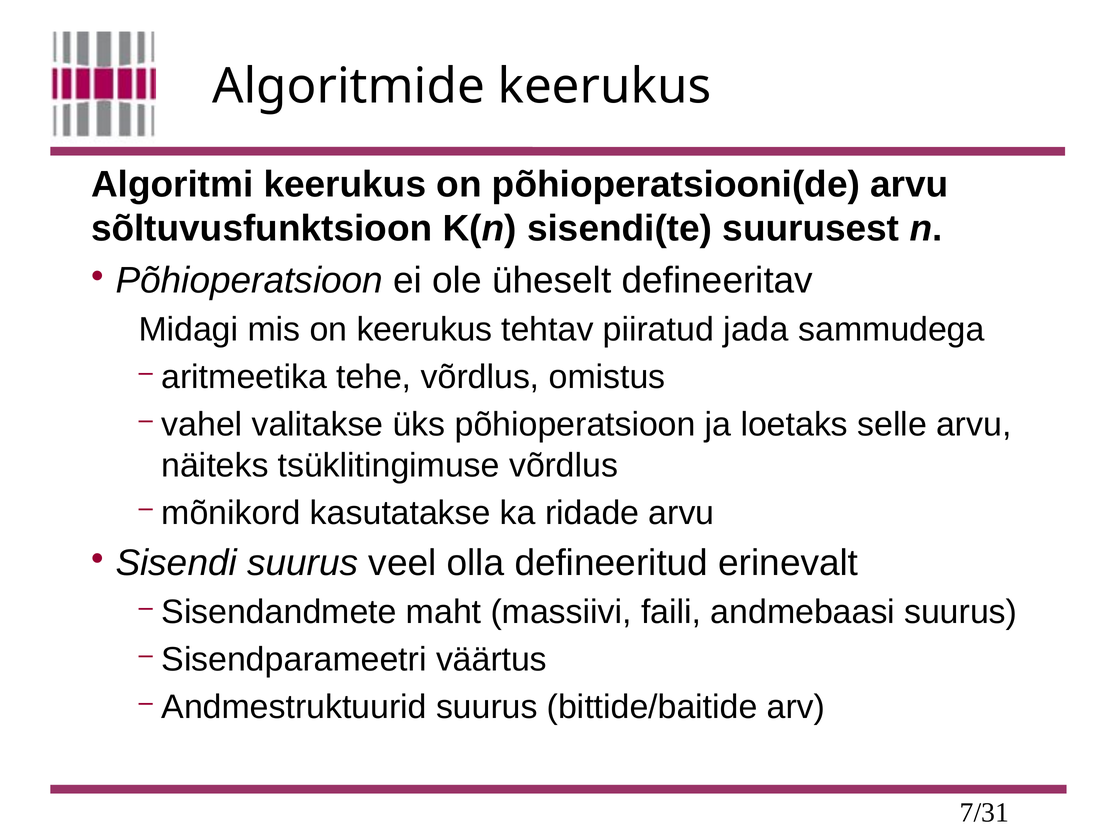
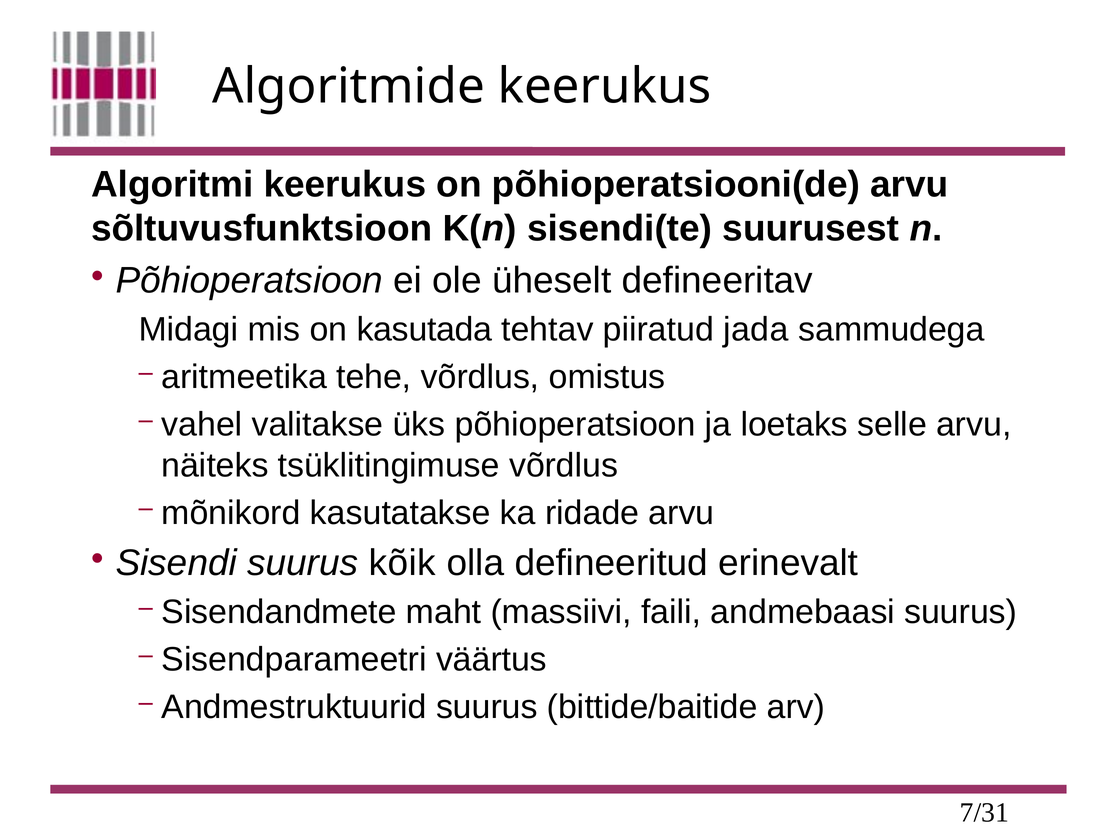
on keerukus: keerukus -> kasutada
veel: veel -> kõik
